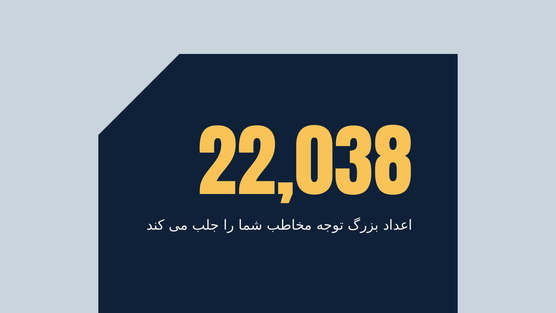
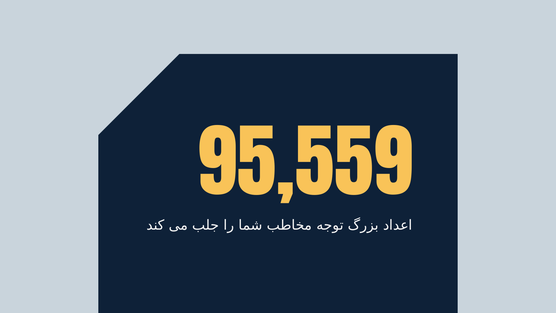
22,038: 22,038 -> 95,559
